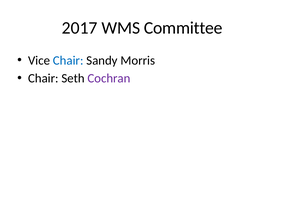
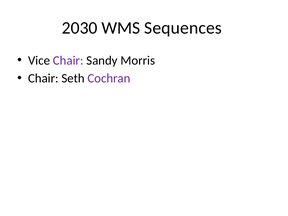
2017: 2017 -> 2030
Committee: Committee -> Sequences
Chair at (68, 60) colour: blue -> purple
